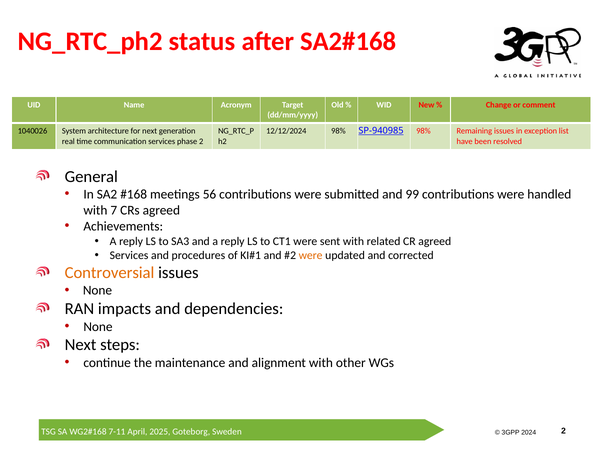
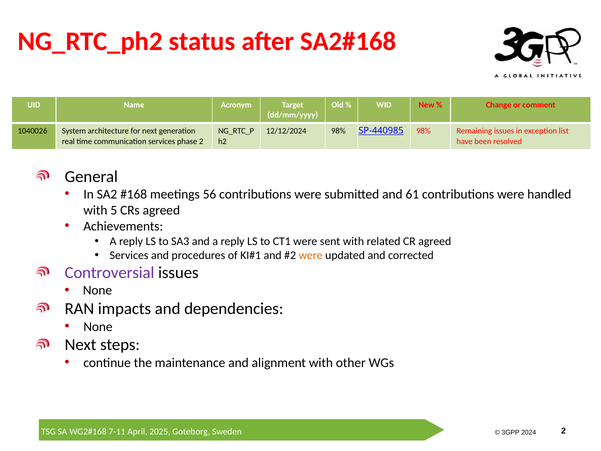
SP-940985: SP-940985 -> SP-440985
99: 99 -> 61
7: 7 -> 5
Controversial colour: orange -> purple
